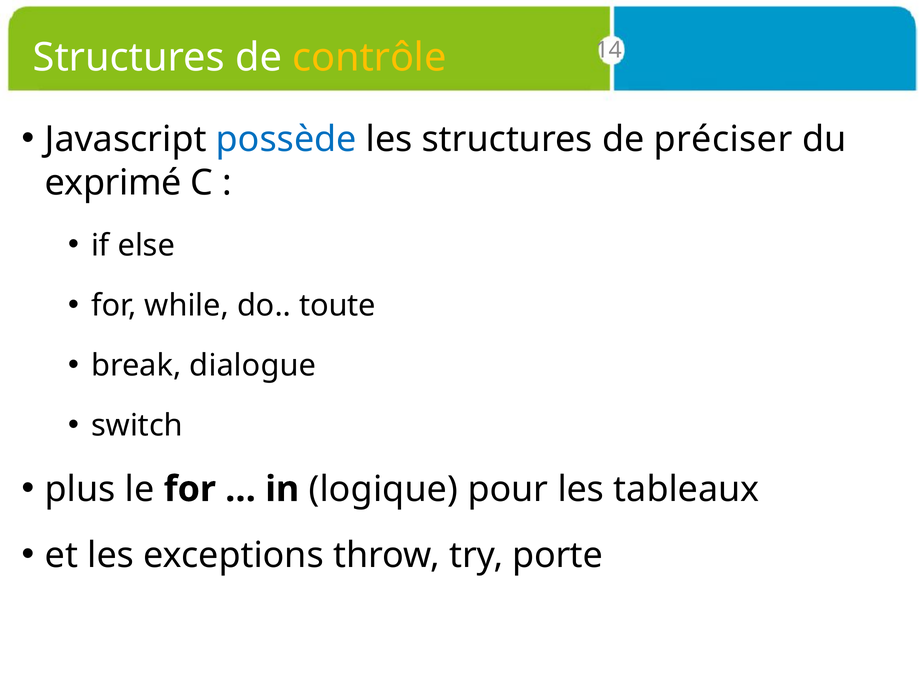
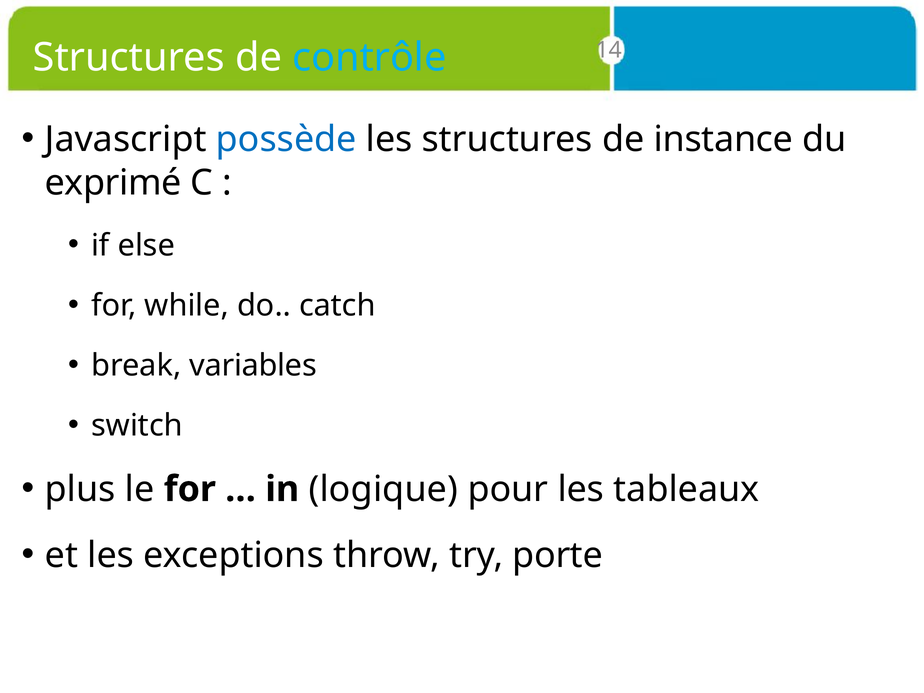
contrôle colour: yellow -> light blue
préciser: préciser -> instance
toute: toute -> catch
dialogue: dialogue -> variables
